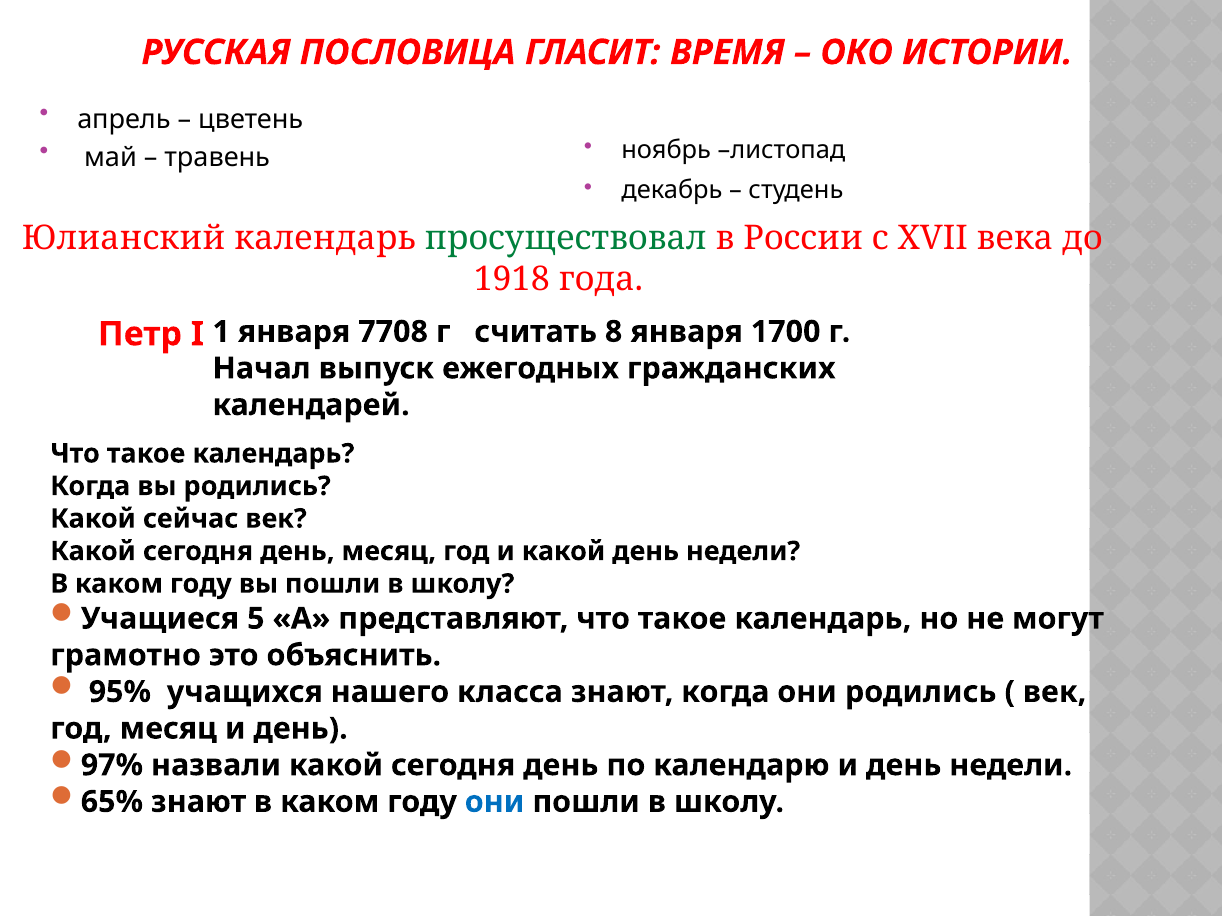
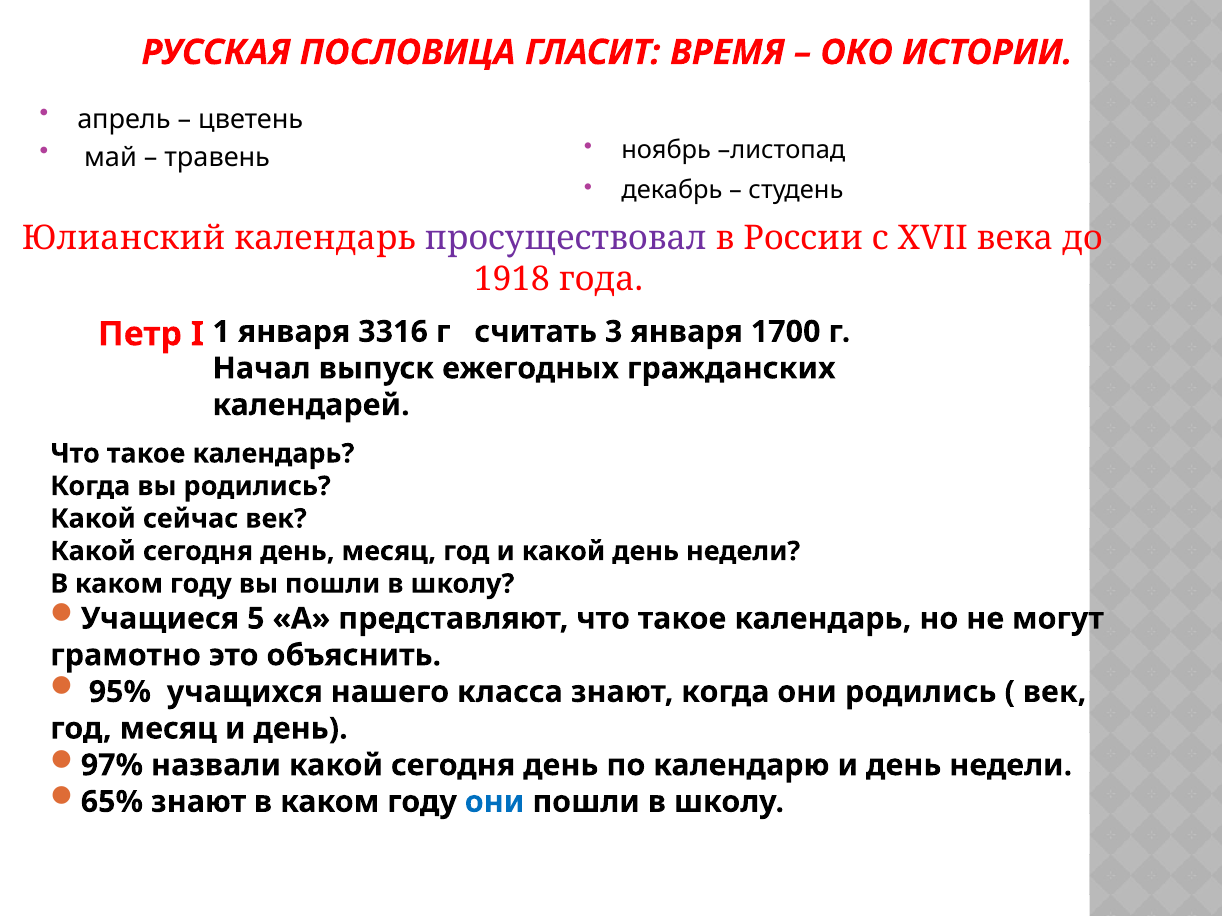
просуществовал colour: green -> purple
7708: 7708 -> 3316
8: 8 -> 3
